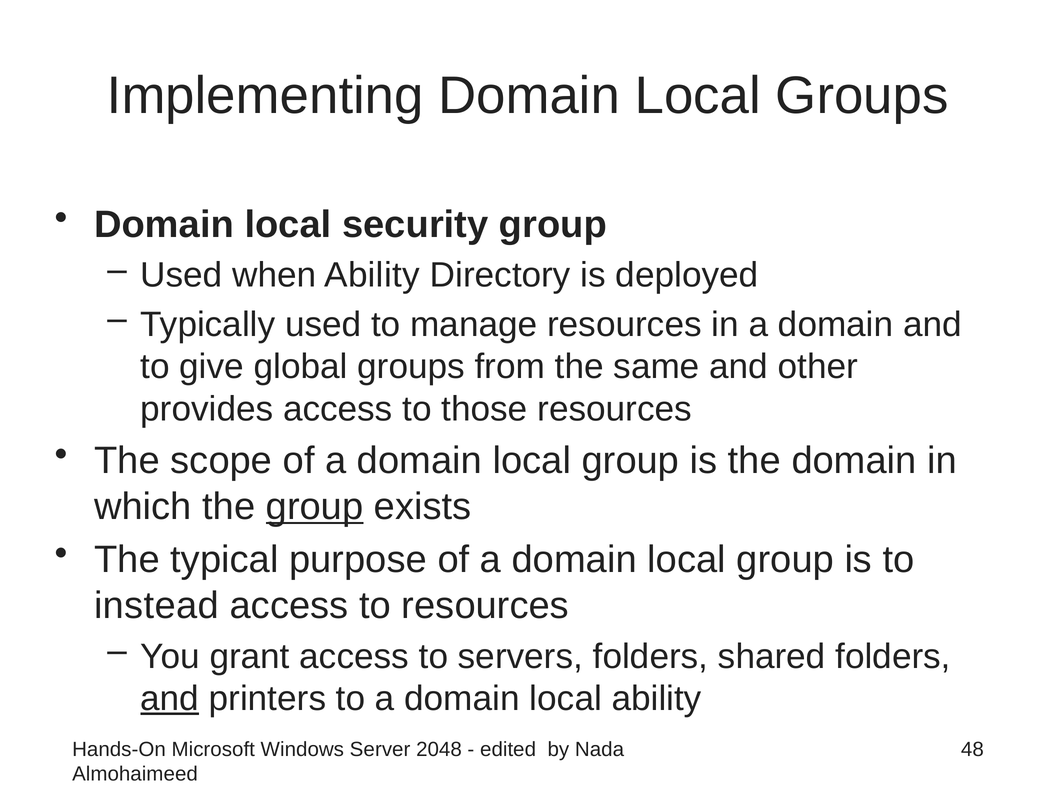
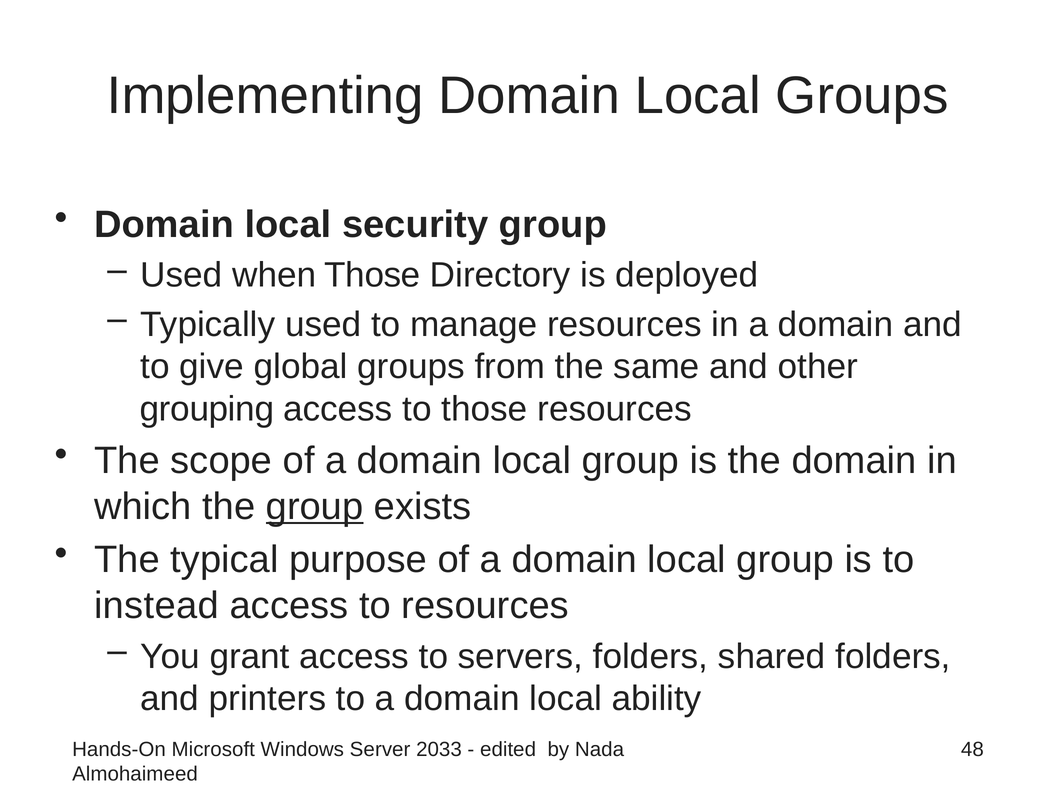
when Ability: Ability -> Those
provides: provides -> grouping
and at (170, 699) underline: present -> none
2048: 2048 -> 2033
